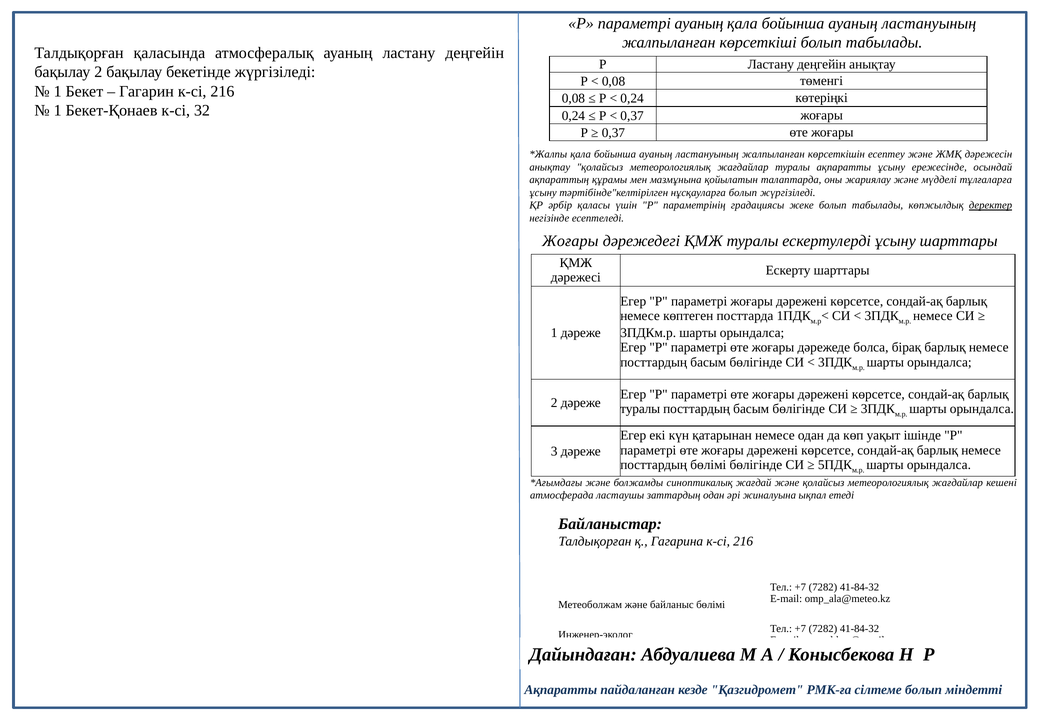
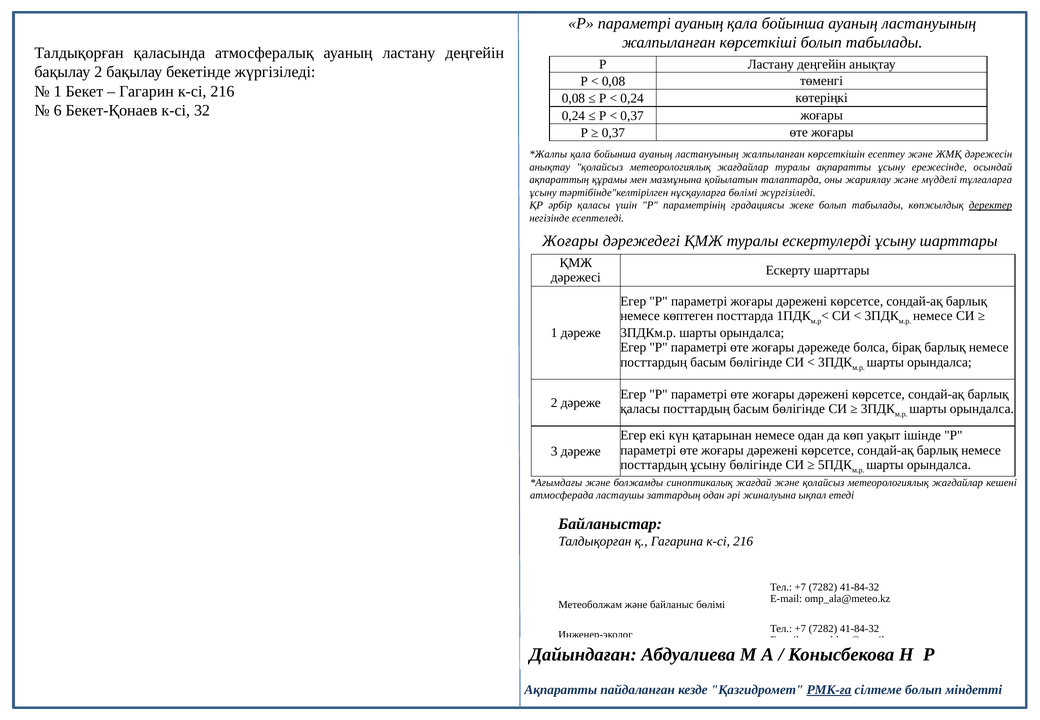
1 at (58, 110): 1 -> 6
нұсқауларға болып: болып -> бөлімі
туралы at (640, 409): туралы -> қаласы
посттардың бөлімі: бөлімі -> ұсыну
РМК-ға underline: none -> present
